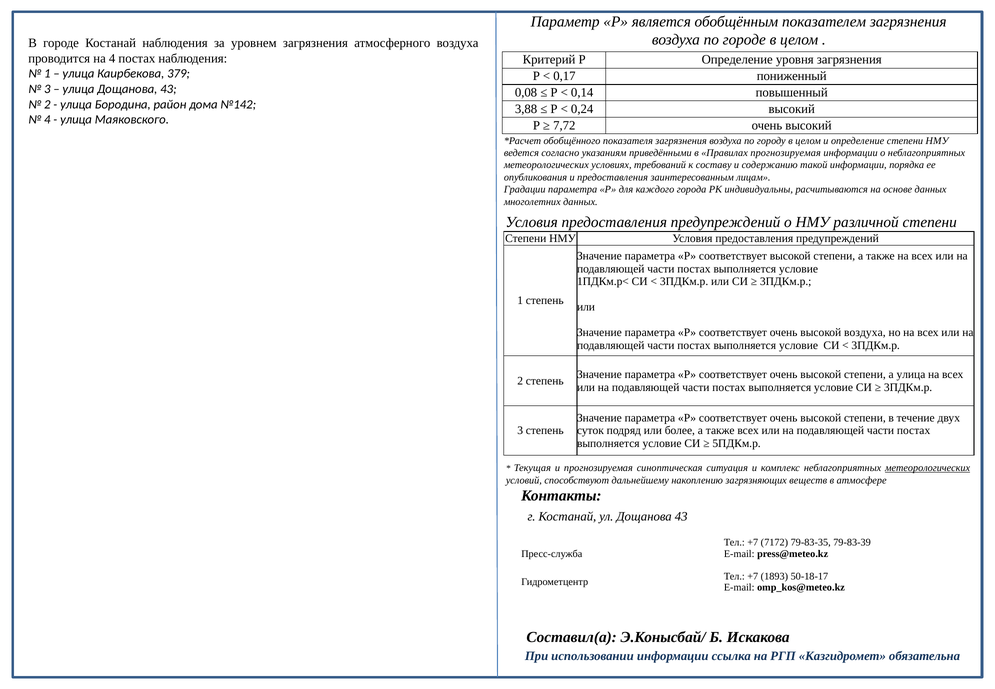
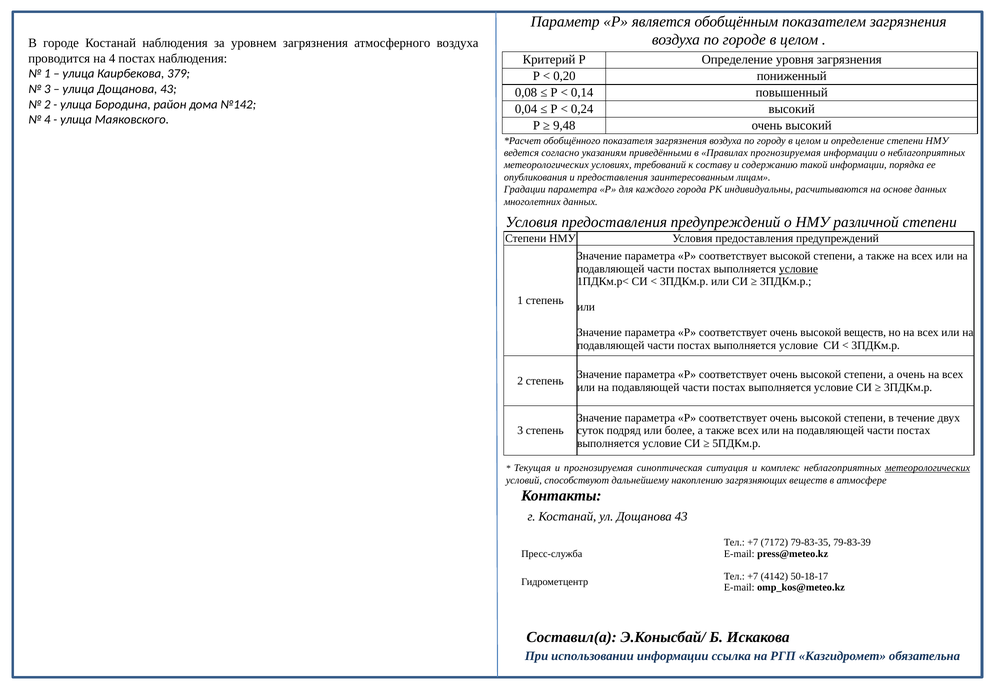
0,17: 0,17 -> 0,20
3,88: 3,88 -> 0,04
7,72: 7,72 -> 9,48
условие at (799, 269) underline: none -> present
высокой воздуха: воздуха -> веществ
а улица: улица -> очень
1893: 1893 -> 4142
